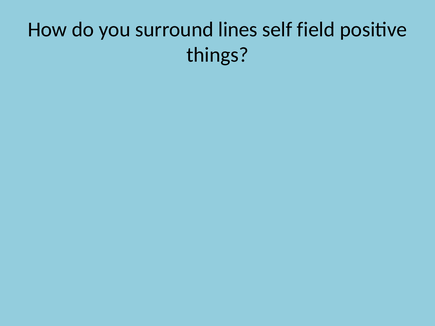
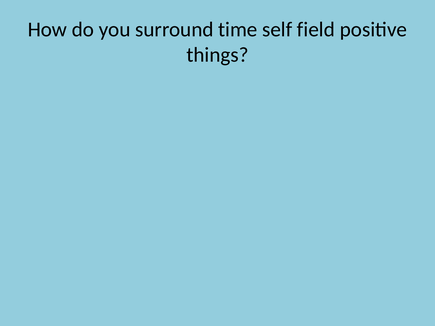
lines: lines -> time
